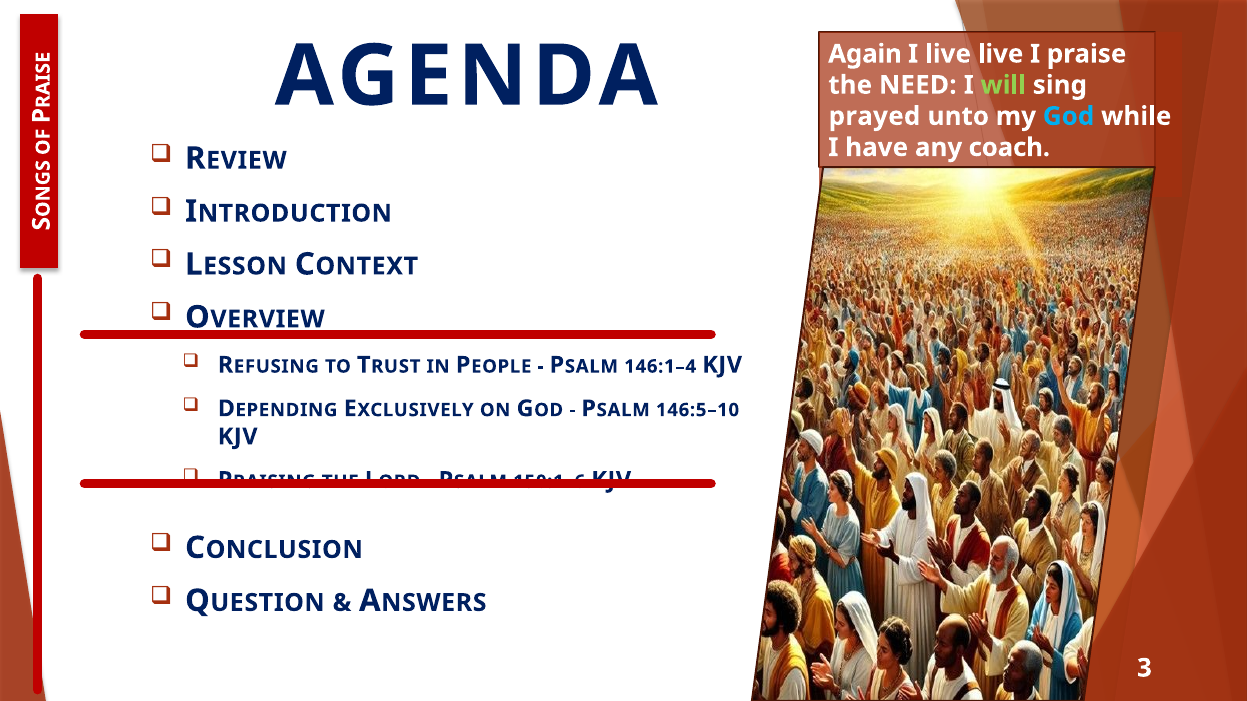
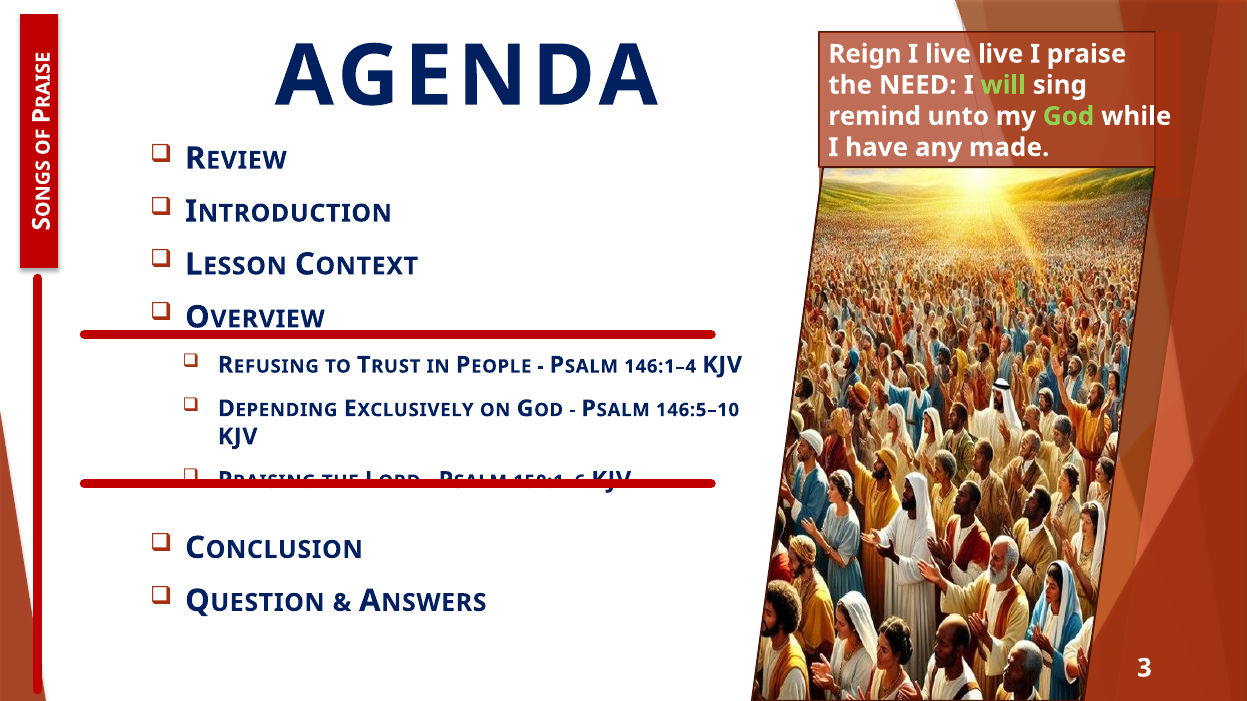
Again: Again -> Reign
prayed: prayed -> remind
God at (1069, 116) colour: light blue -> light green
coach: coach -> made
